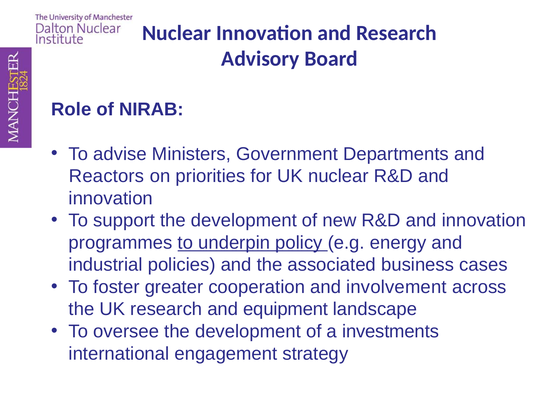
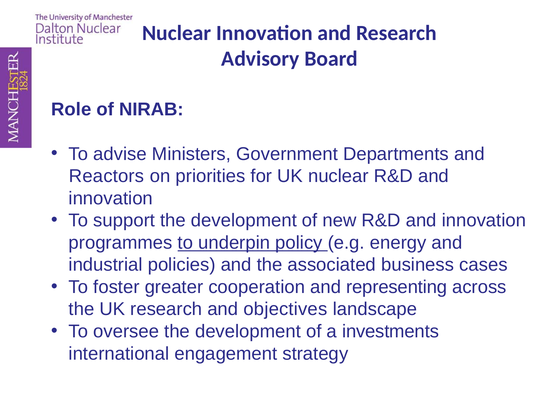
involvement: involvement -> representing
equipment: equipment -> objectives
